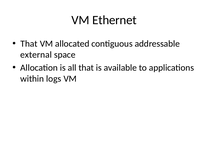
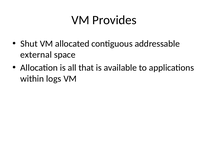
Ethernet: Ethernet -> Provides
That at (29, 44): That -> Shut
